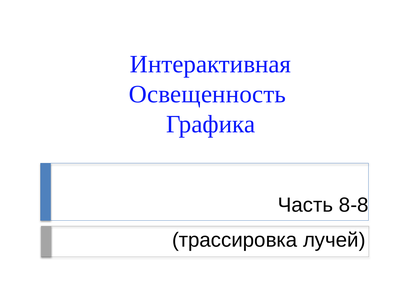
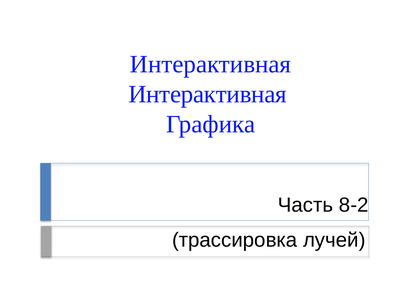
Освещенность at (207, 94): Освещенность -> Интерактивная
8-8: 8-8 -> 8-2
